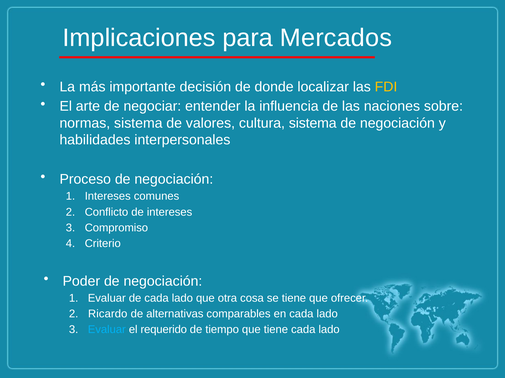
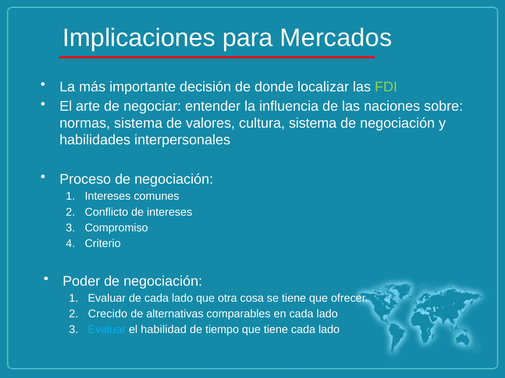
FDI colour: yellow -> light green
Ricardo: Ricardo -> Crecido
requerido: requerido -> habilidad
